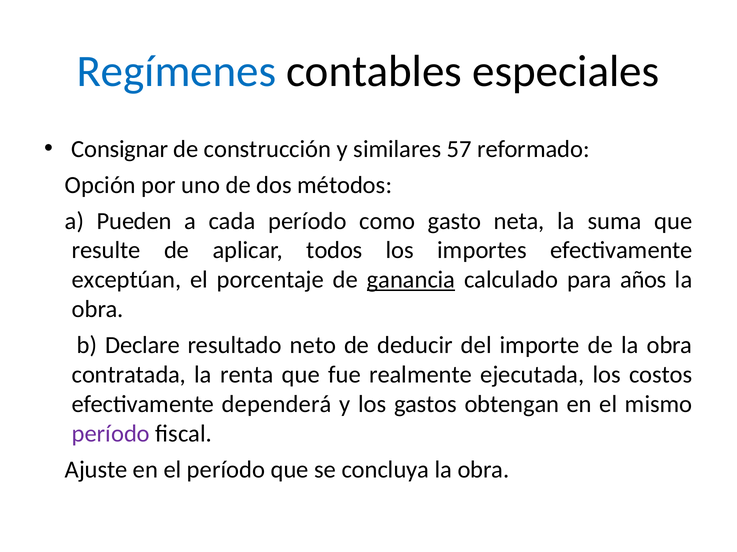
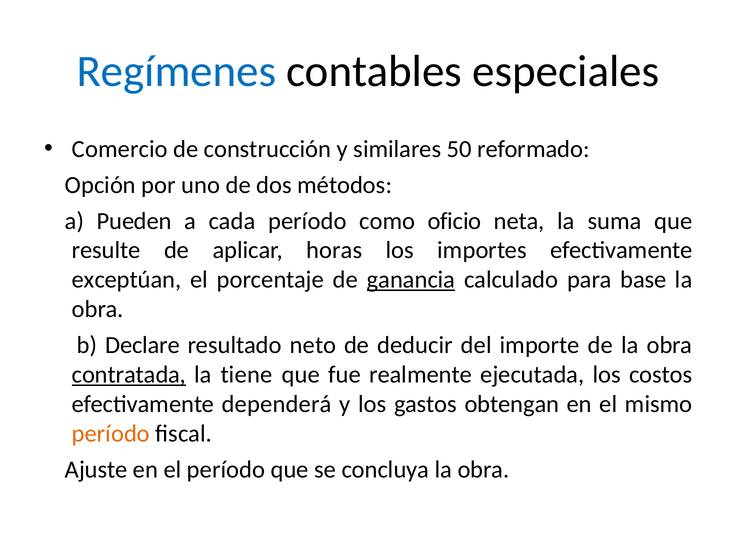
Consignar: Consignar -> Comercio
57: 57 -> 50
gasto: gasto -> oficio
todos: todos -> horas
años: años -> base
contratada underline: none -> present
renta: renta -> tiene
período at (111, 434) colour: purple -> orange
